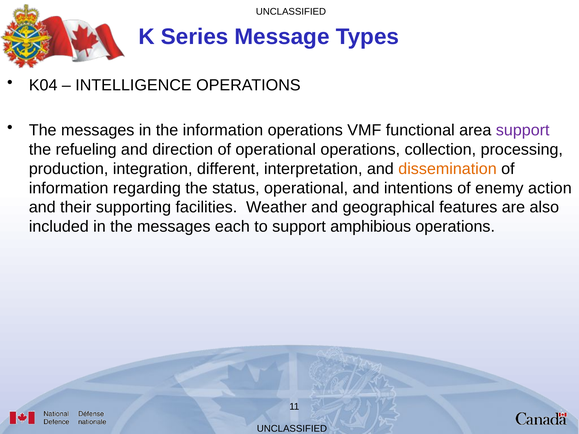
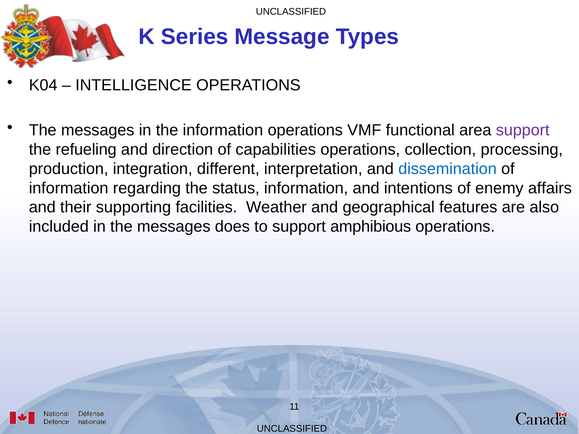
of operational: operational -> capabilities
dissemination colour: orange -> blue
status operational: operational -> information
action: action -> affairs
each: each -> does
